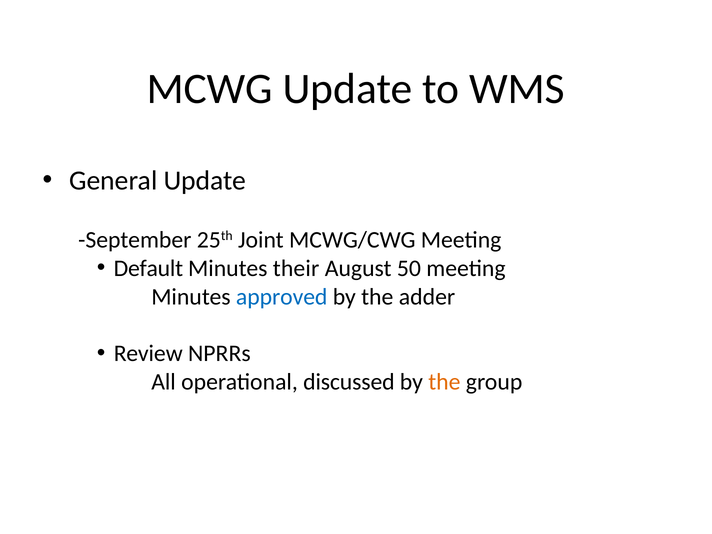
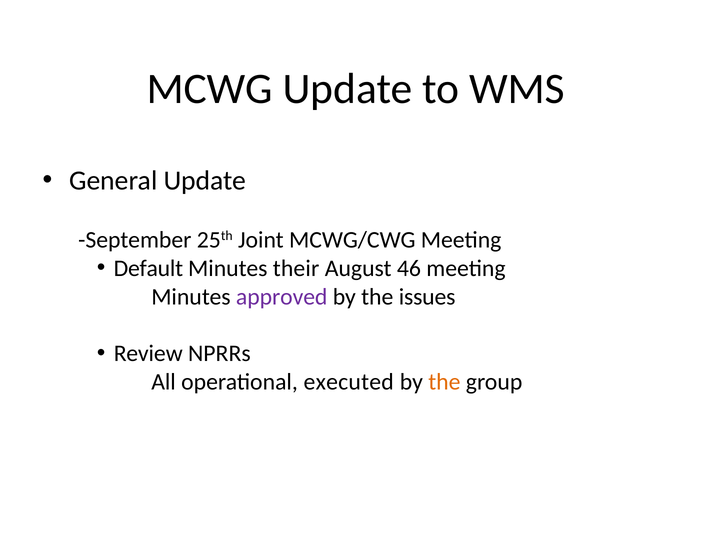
50: 50 -> 46
approved colour: blue -> purple
adder: adder -> issues
discussed: discussed -> executed
